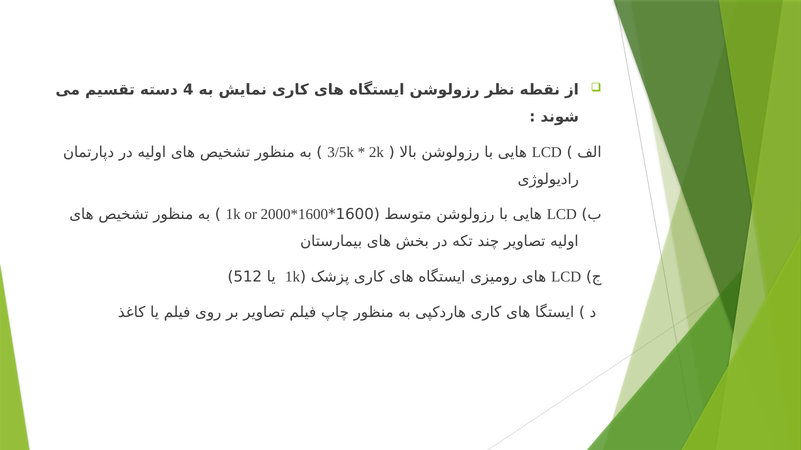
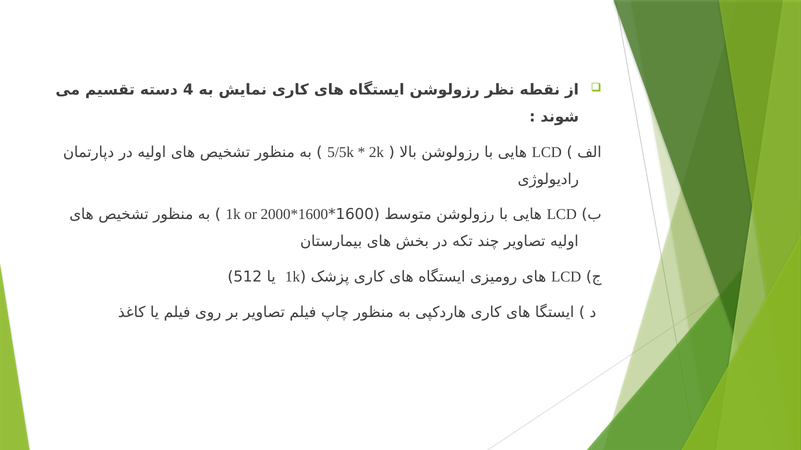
3/5k: 3/5k -> 5/5k
